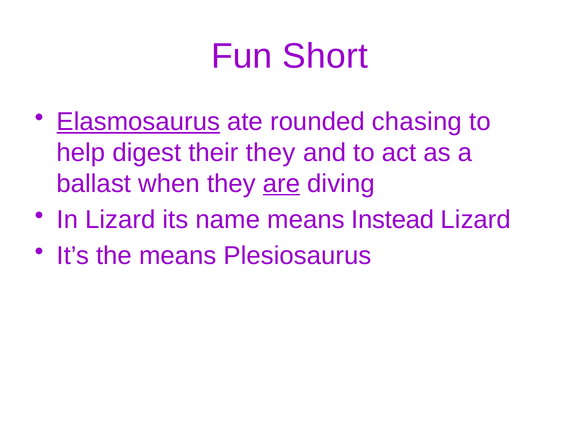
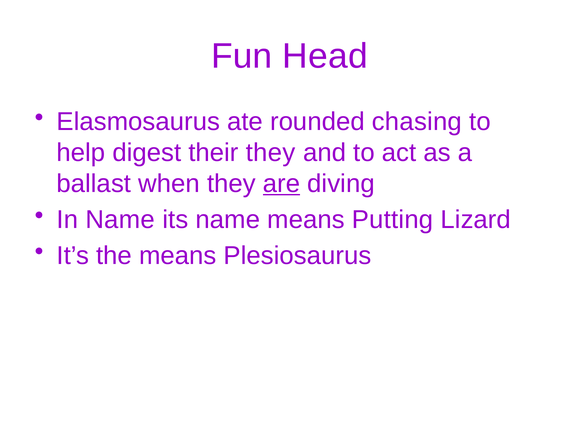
Short: Short -> Head
Elasmosaurus underline: present -> none
In Lizard: Lizard -> Name
Instead: Instead -> Putting
